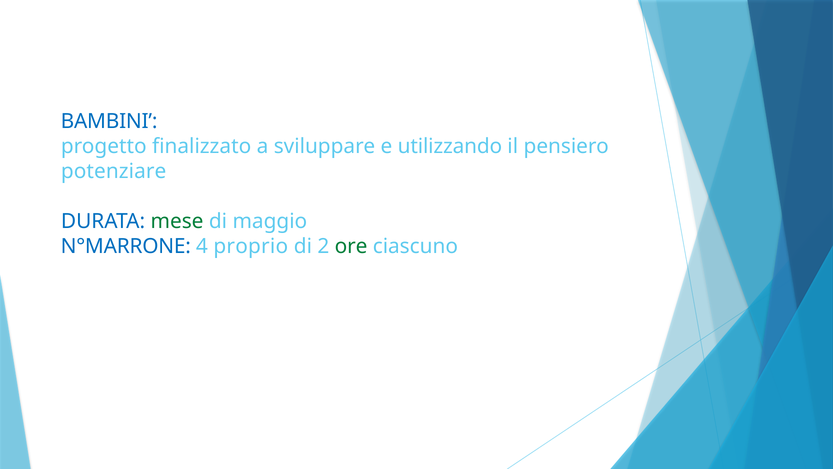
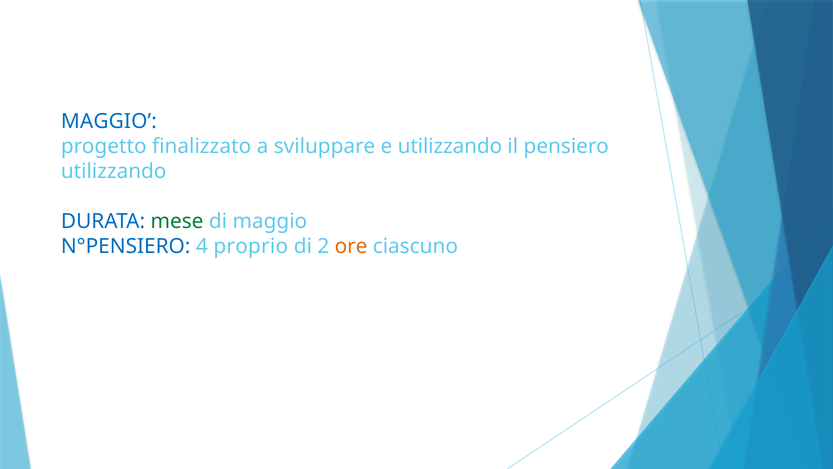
BAMBINI at (109, 121): BAMBINI -> MAGGIO
potenziare at (114, 171): potenziare -> utilizzando
N°MARRONE: N°MARRONE -> N°PENSIERO
ore colour: green -> orange
